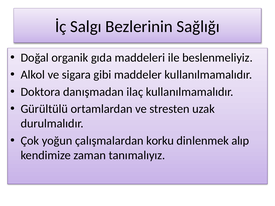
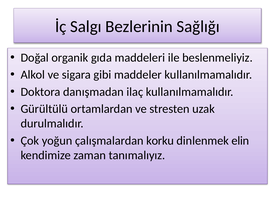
alıp: alıp -> elin
